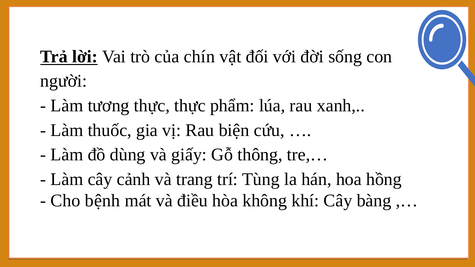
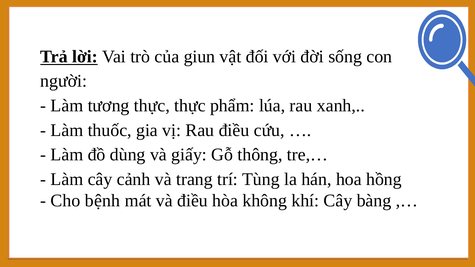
chín: chín -> giun
Rau biện: biện -> điều
